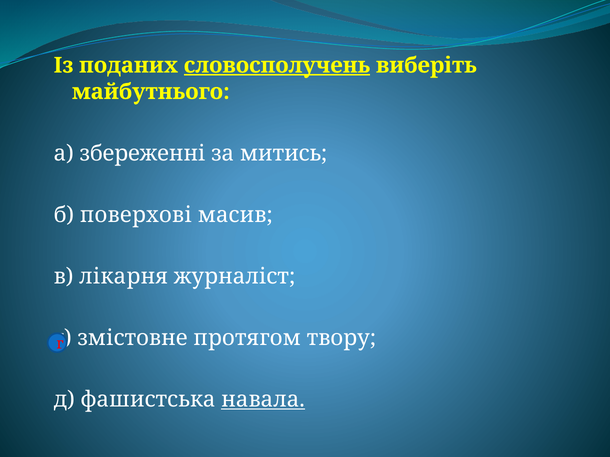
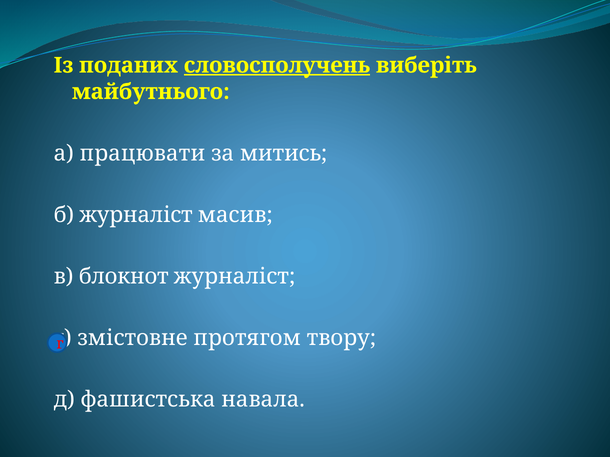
збереженні: збереженні -> працювати
б поверхові: поверхові -> журналіст
лікарня: лікарня -> блокнот
навала underline: present -> none
